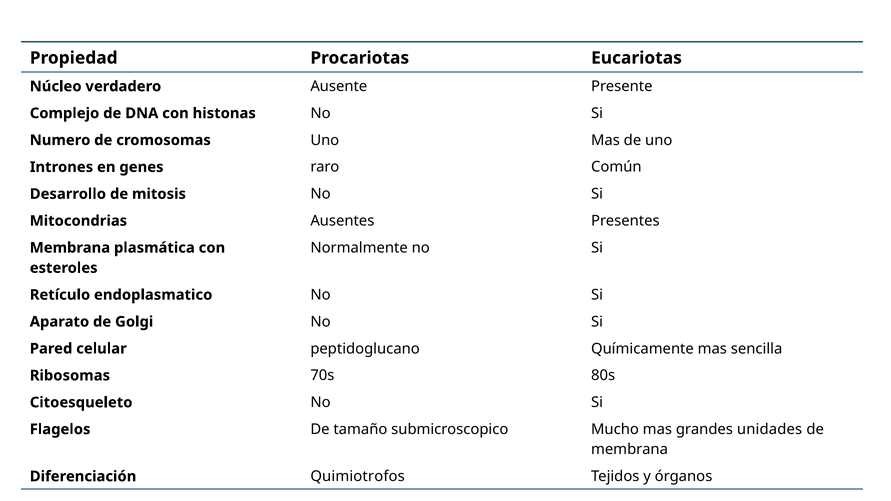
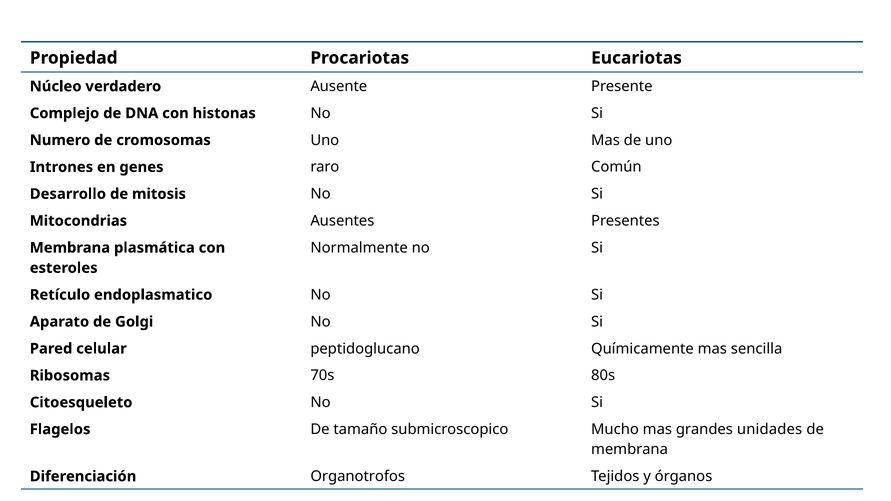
Quimiotrofos: Quimiotrofos -> Organotrofos
